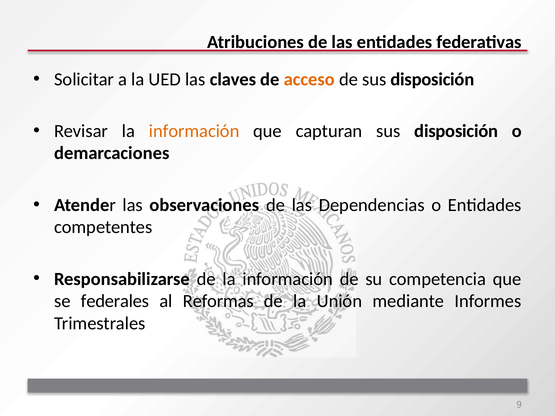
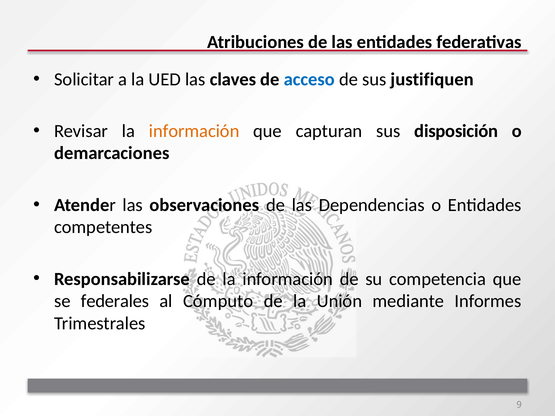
acceso colour: orange -> blue
de sus disposición: disposición -> justifiquen
Reformas: Reformas -> Cómputo
